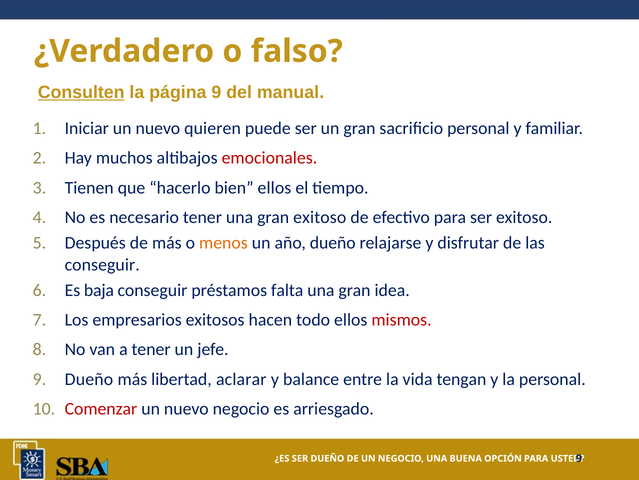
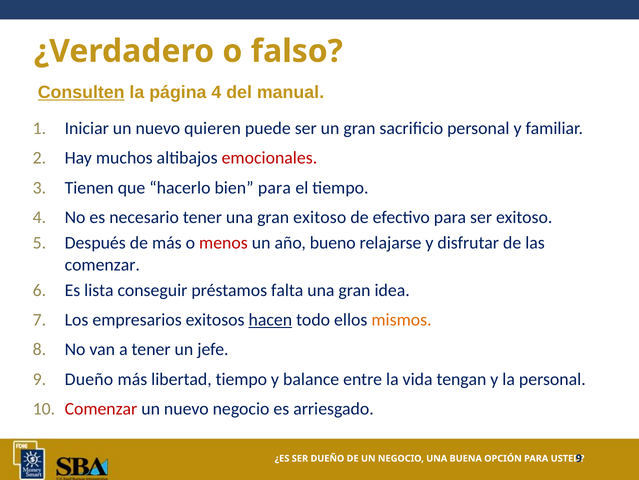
página 9: 9 -> 4
bien ellos: ellos -> para
menos colour: orange -> red
año dueño: dueño -> bueno
conseguir at (102, 264): conseguir -> comenzar
baja: baja -> lista
hacen underline: none -> present
mismos colour: red -> orange
libertad aclarar: aclarar -> tiempo
